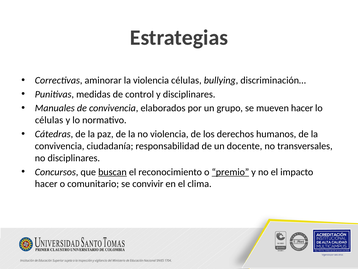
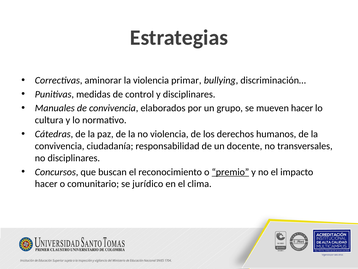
violencia células: células -> primar
células at (49, 120): células -> cultura
buscan underline: present -> none
convivir: convivir -> jurídico
